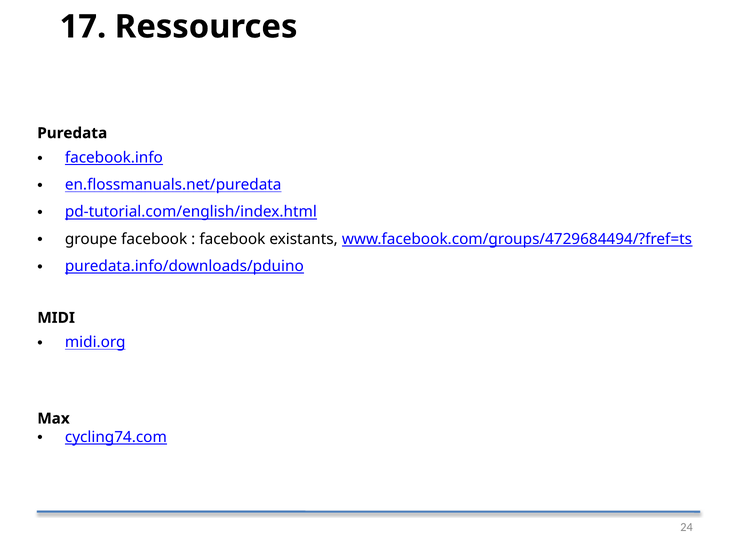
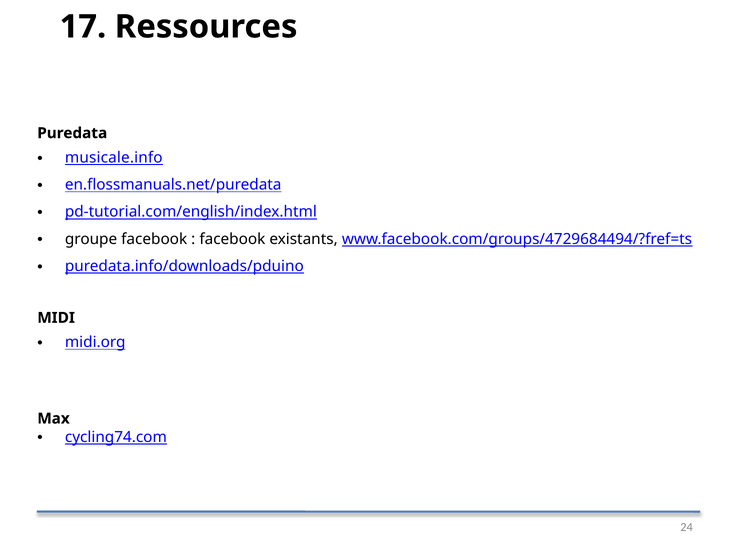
facebook.info: facebook.info -> musicale.info
